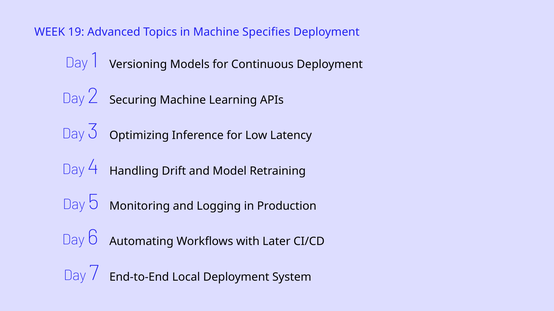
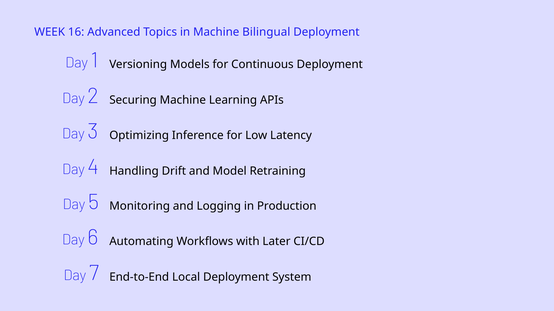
19: 19 -> 16
Specifies: Specifies -> Bilingual
